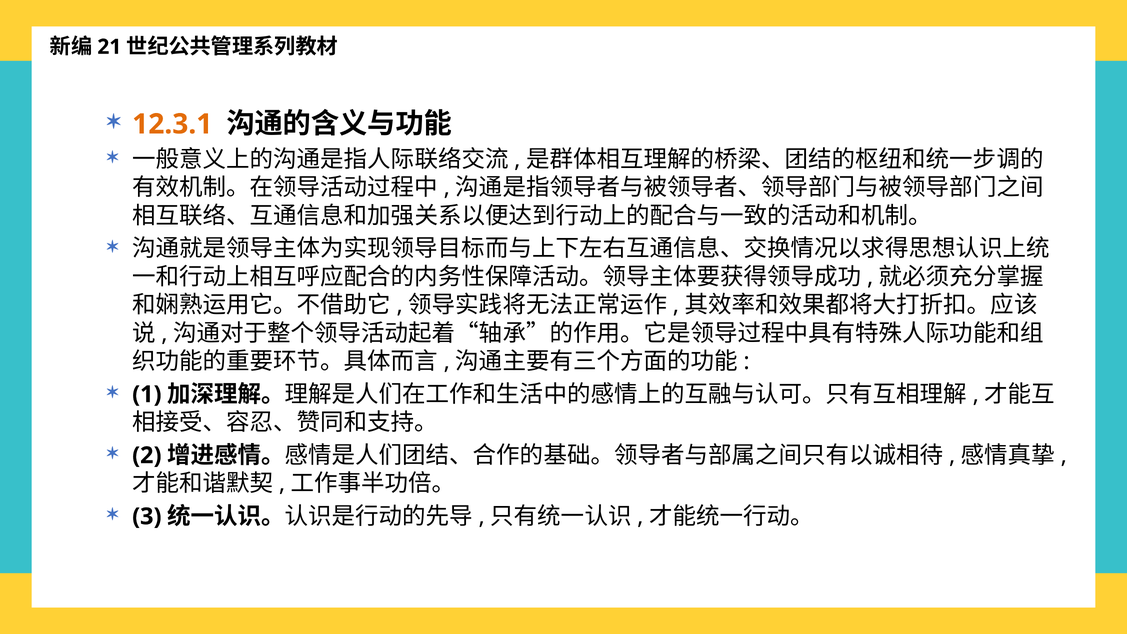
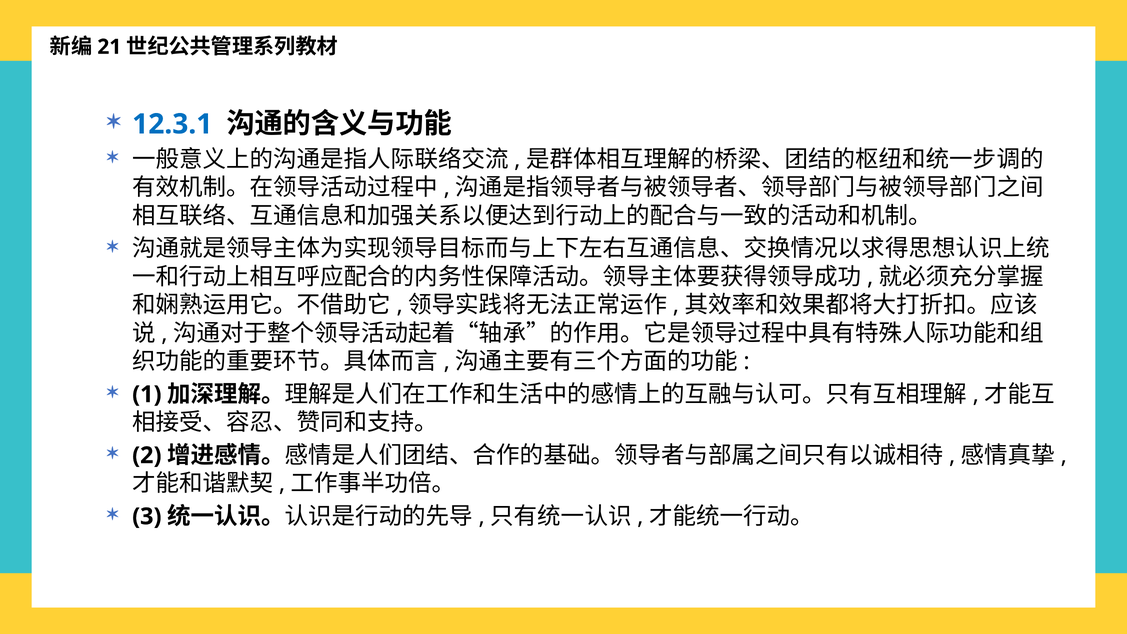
12.3.1 colour: orange -> blue
